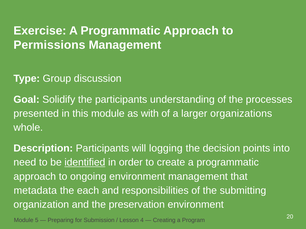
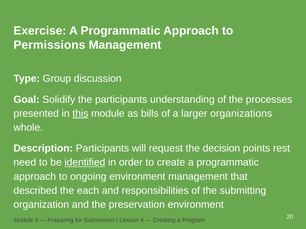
this underline: none -> present
with: with -> bills
logging: logging -> request
into: into -> rest
metadata: metadata -> described
